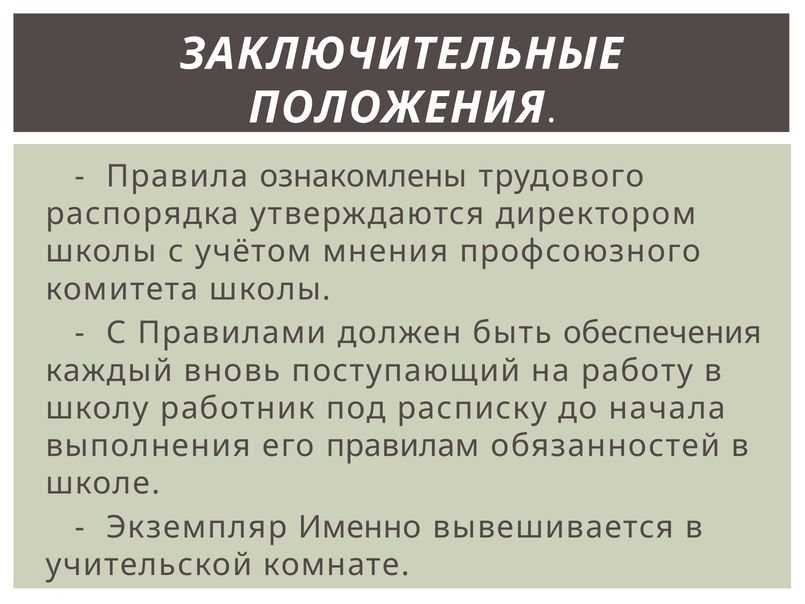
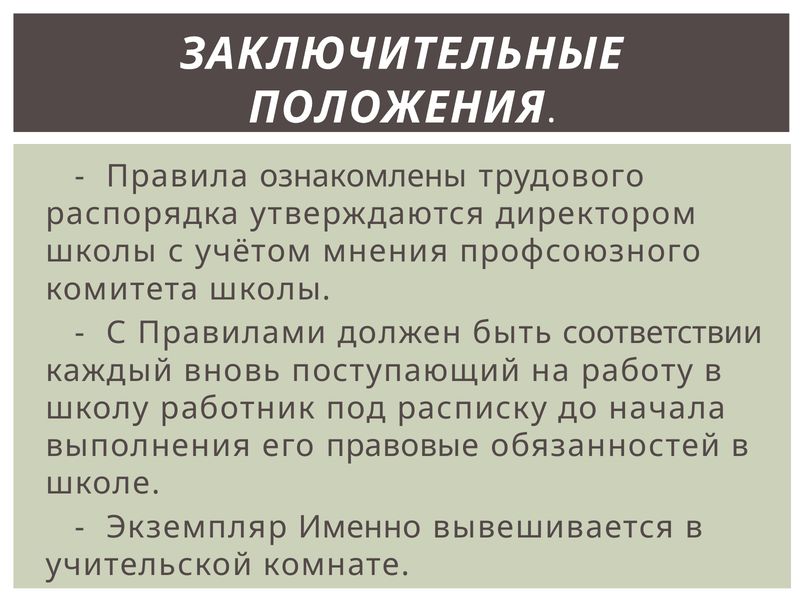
обеспечения: обеспечения -> соответствии
правилам: правилам -> правовые
